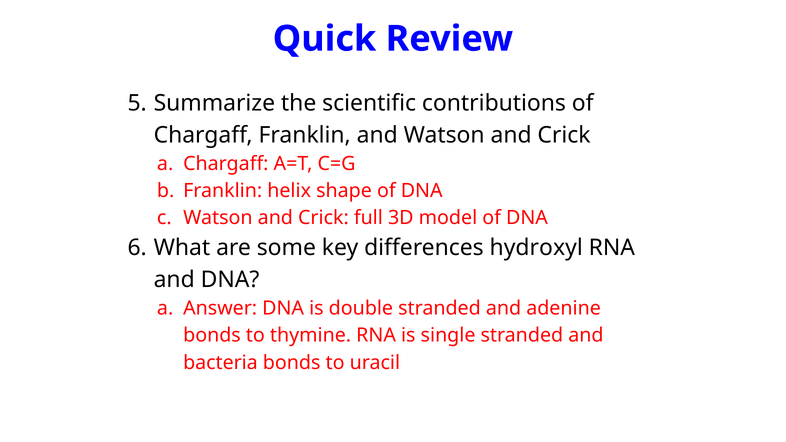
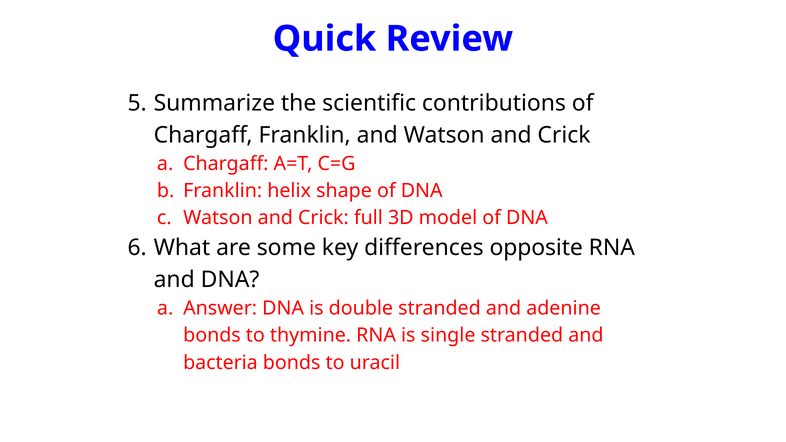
hydroxyl: hydroxyl -> opposite
